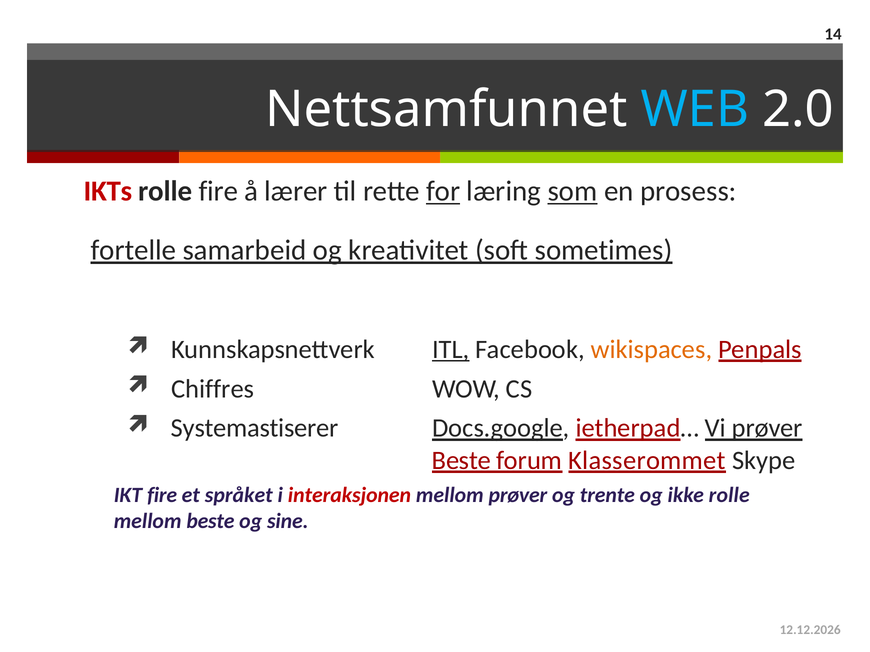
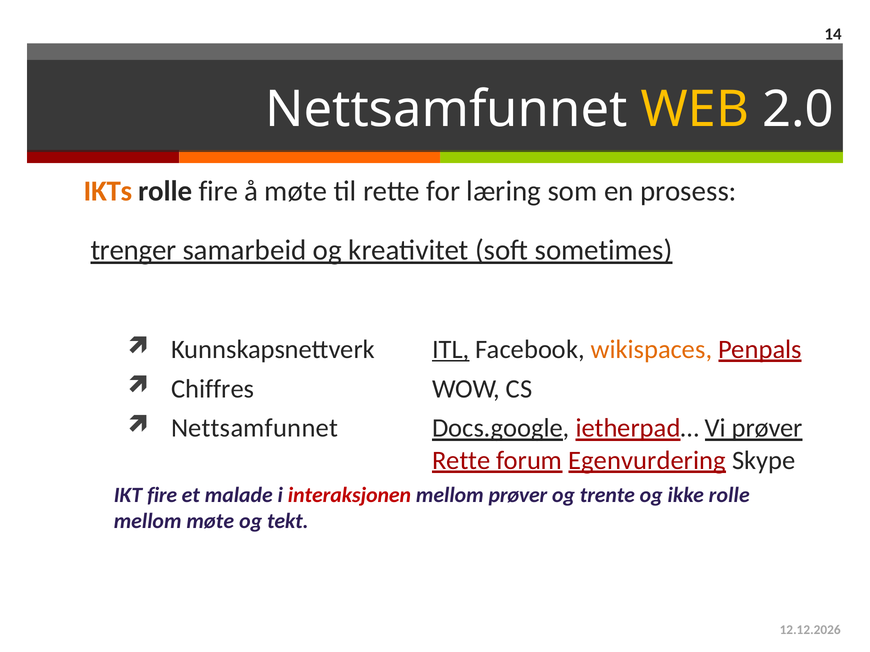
WEB colour: light blue -> yellow
IKTs colour: red -> orange
å lærer: lærer -> møte
for underline: present -> none
som underline: present -> none
fortelle: fortelle -> trenger
Systemastiserer at (255, 428): Systemastiserer -> Nettsamfunnet
Beste at (461, 461): Beste -> Rette
Klasserommet: Klasserommet -> Egenvurdering
språket: språket -> malade
mellom beste: beste -> møte
sine: sine -> tekt
